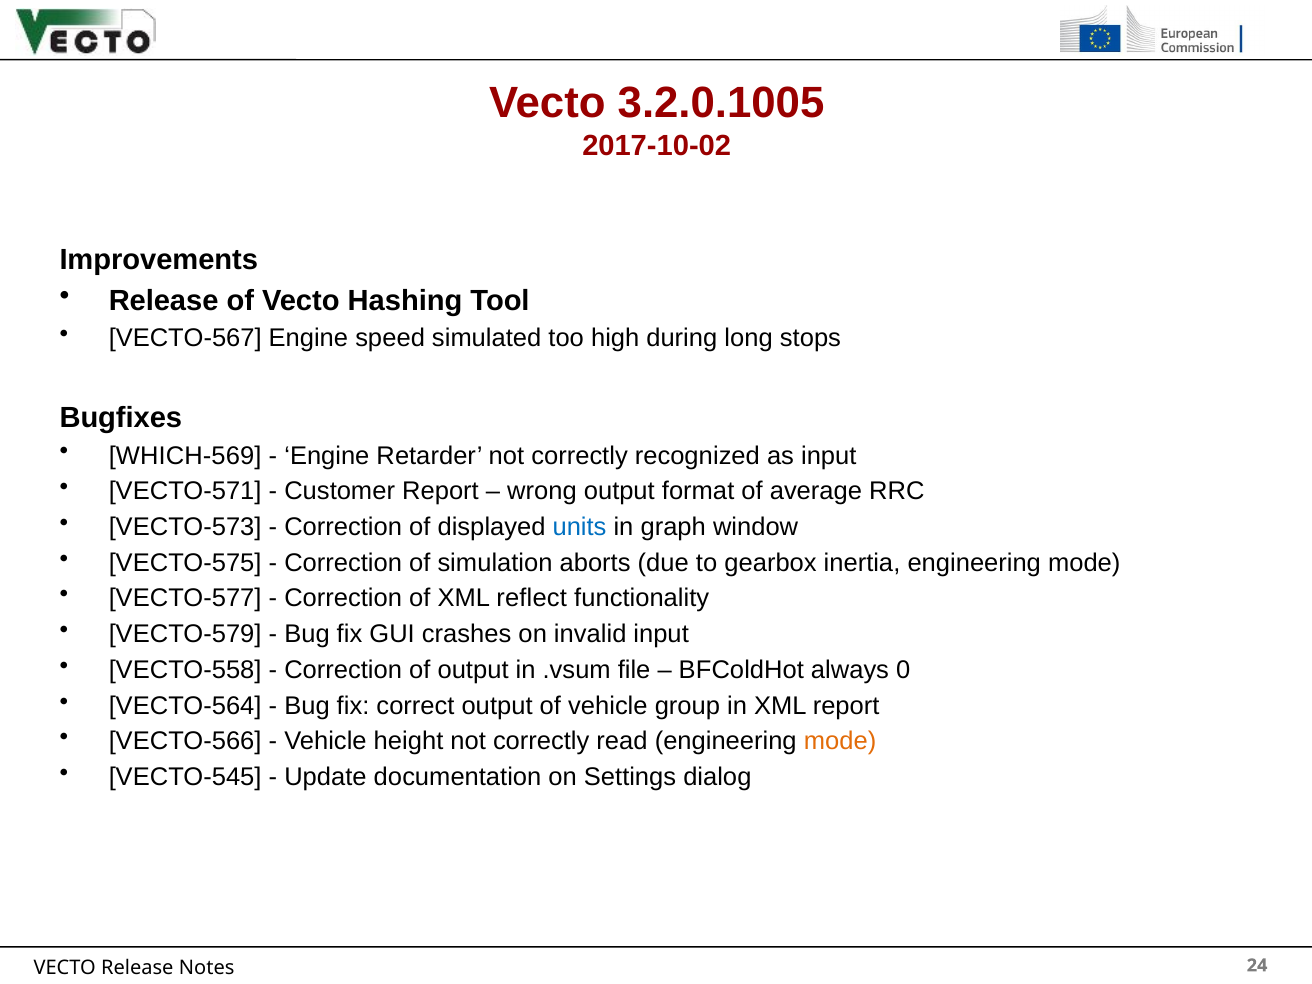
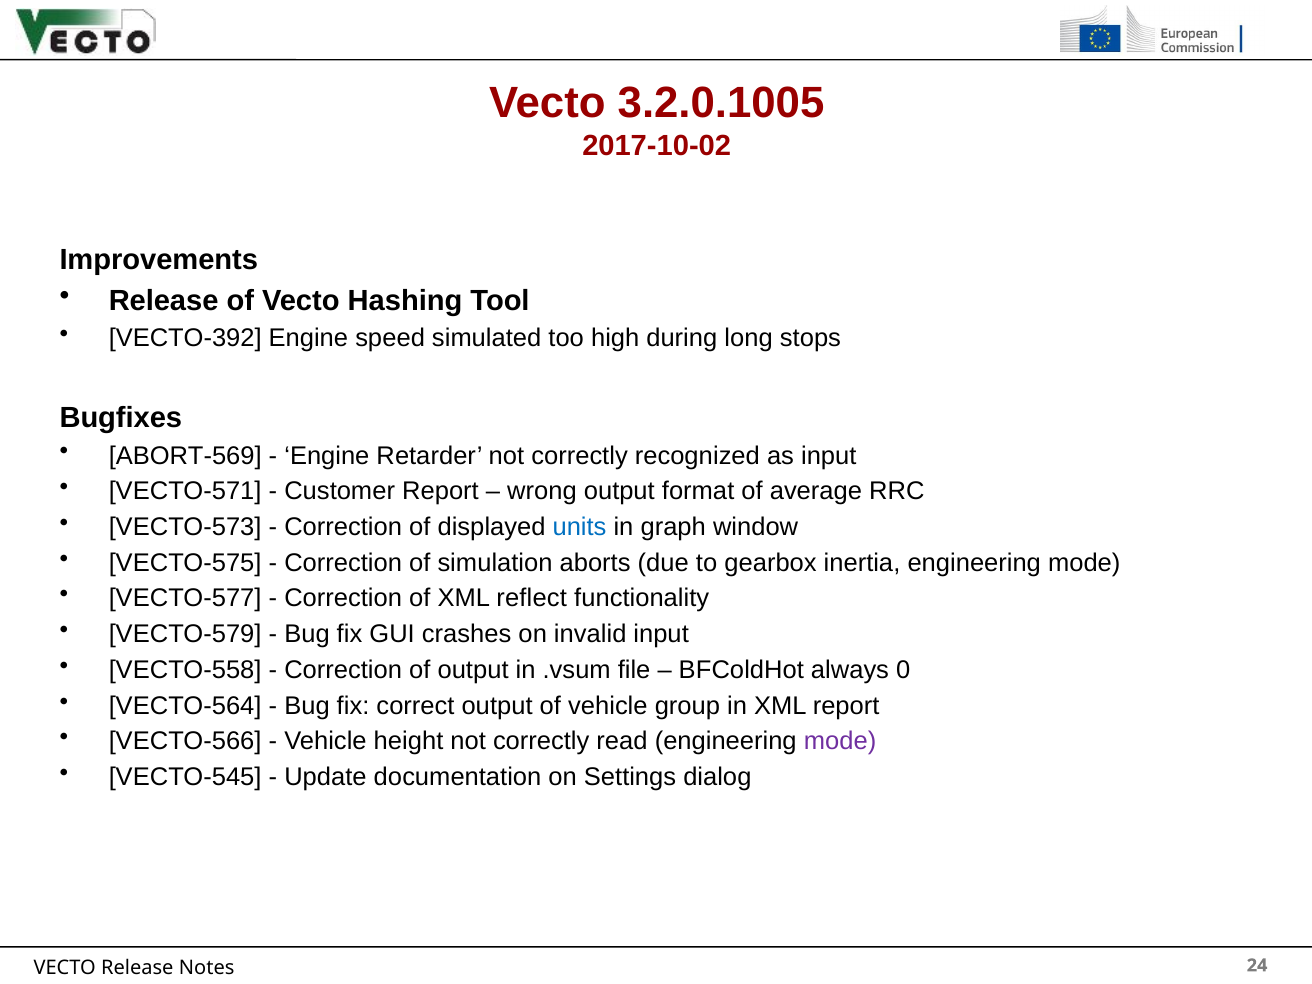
VECTO-567: VECTO-567 -> VECTO-392
WHICH-569: WHICH-569 -> ABORT-569
mode at (840, 742) colour: orange -> purple
